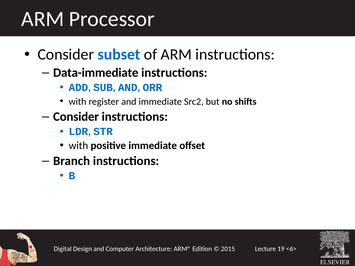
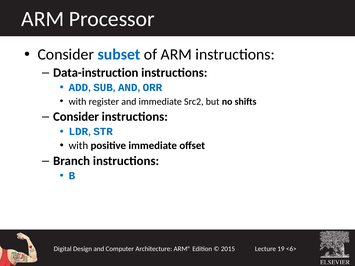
Data-immediate: Data-immediate -> Data-instruction
